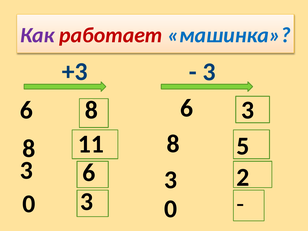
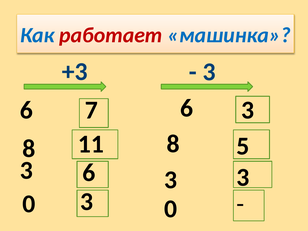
Как colour: purple -> blue
6 8: 8 -> 7
2 at (243, 178): 2 -> 3
